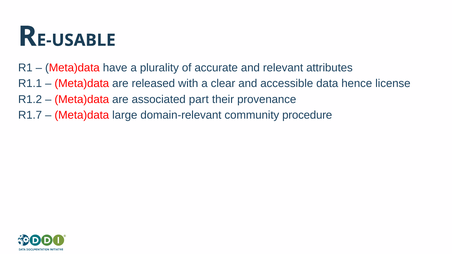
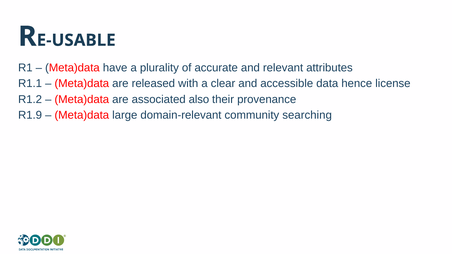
part: part -> also
R1.7: R1.7 -> R1.9
procedure: procedure -> searching
